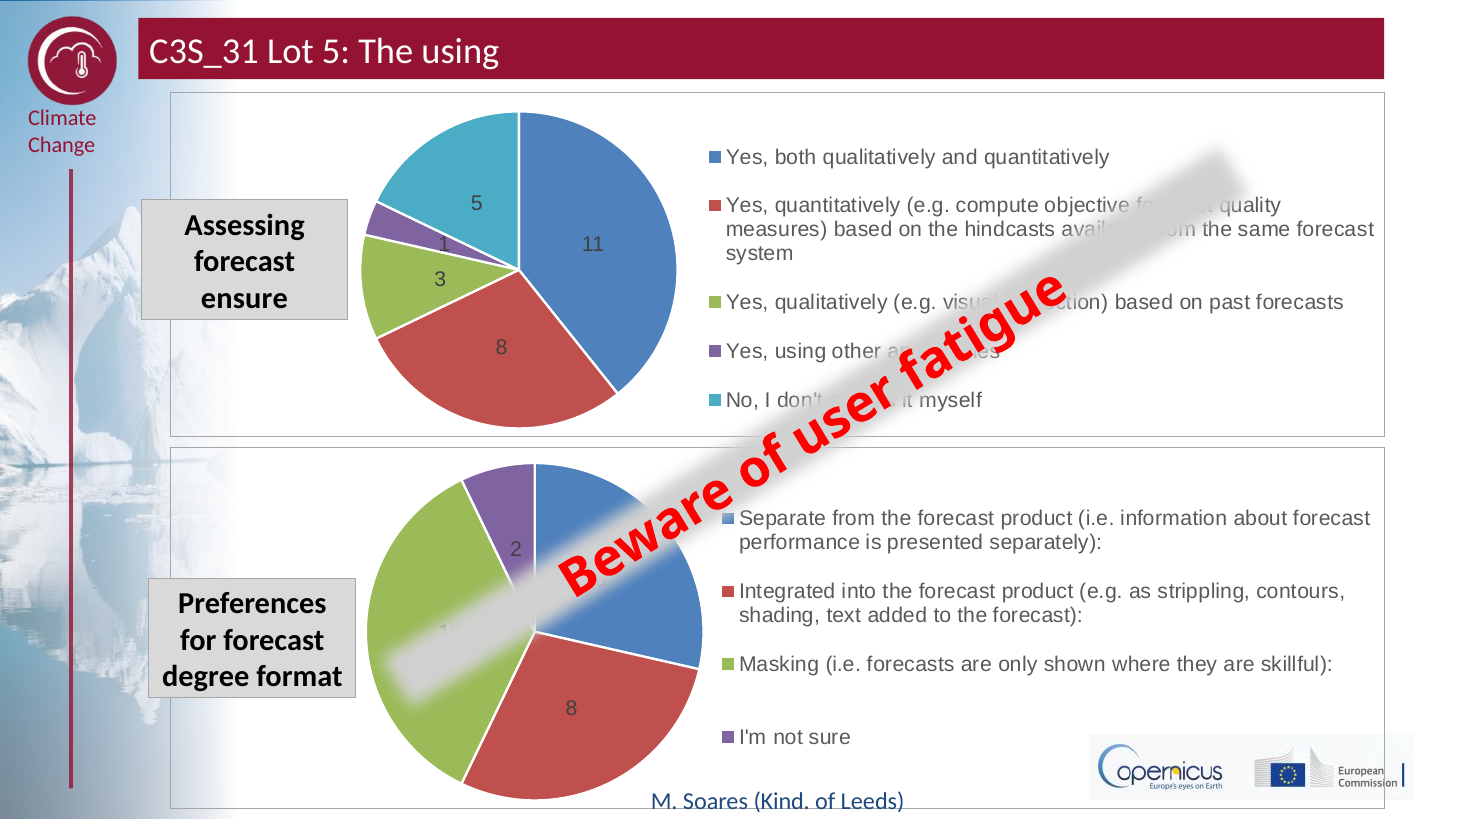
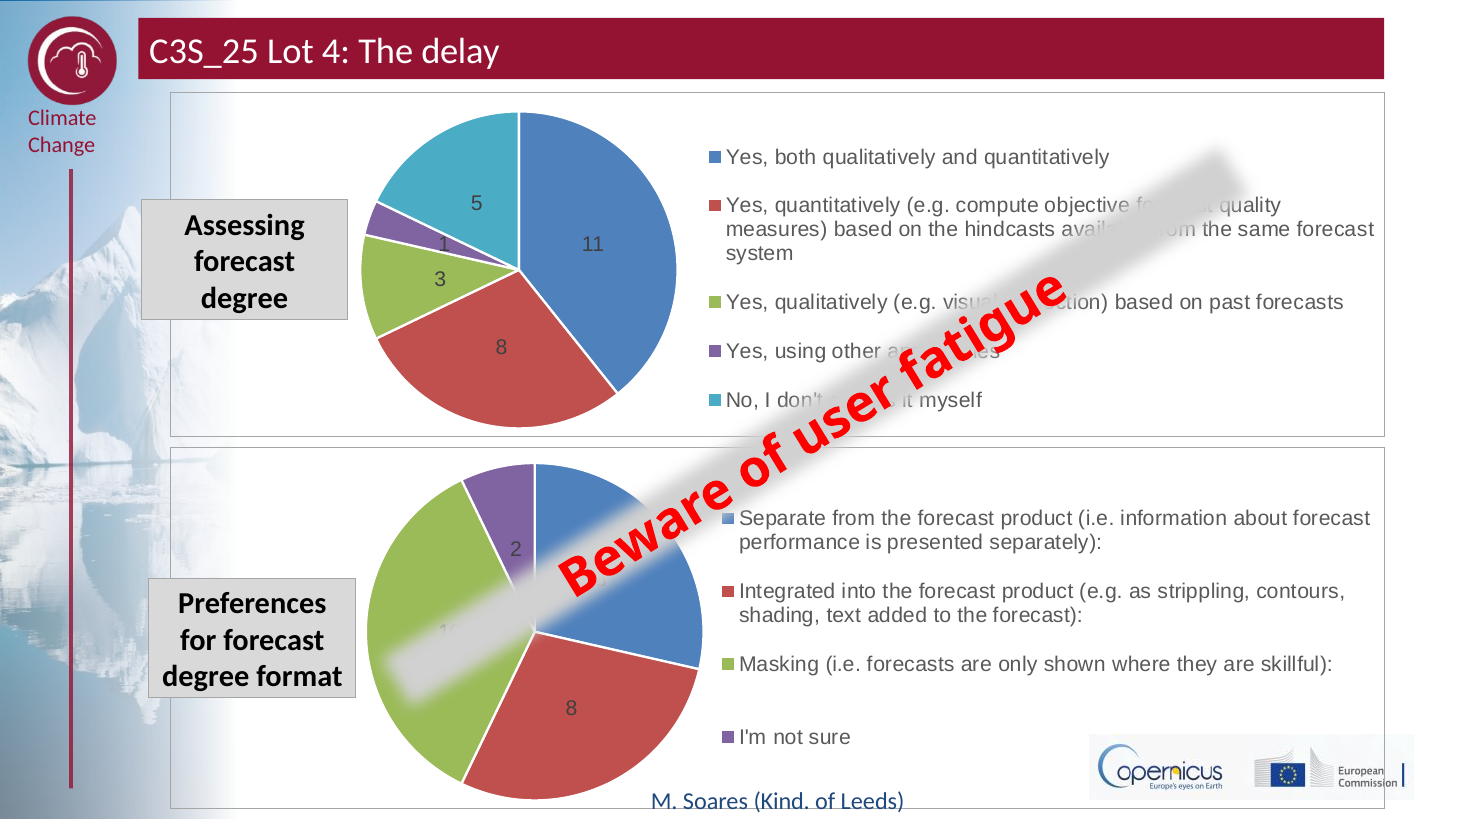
C3S_31: C3S_31 -> C3S_25
Lot 5: 5 -> 4
The using: using -> delay
ensure at (244, 298): ensure -> degree
